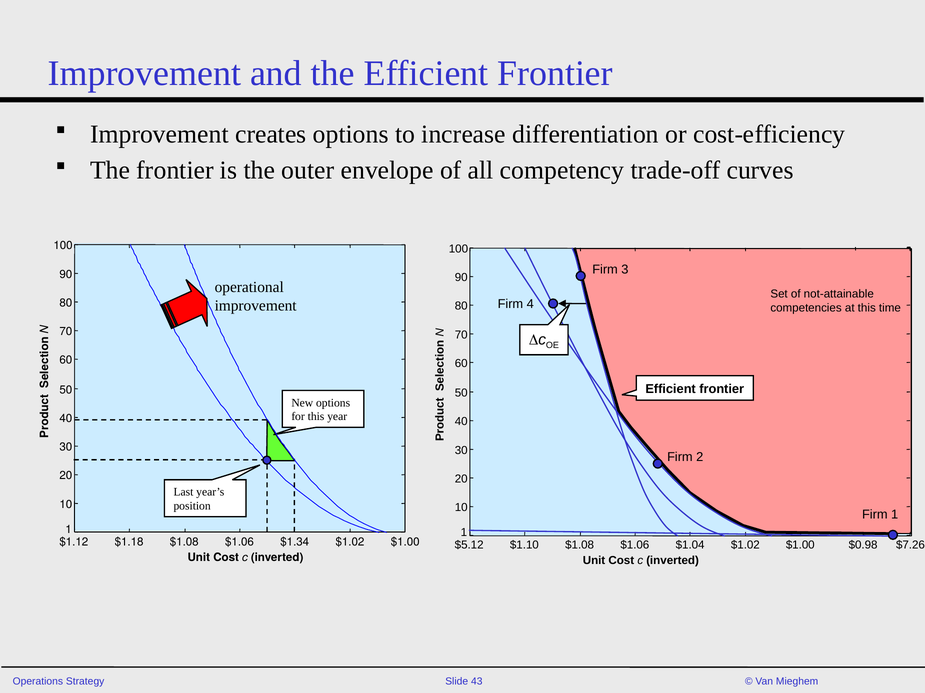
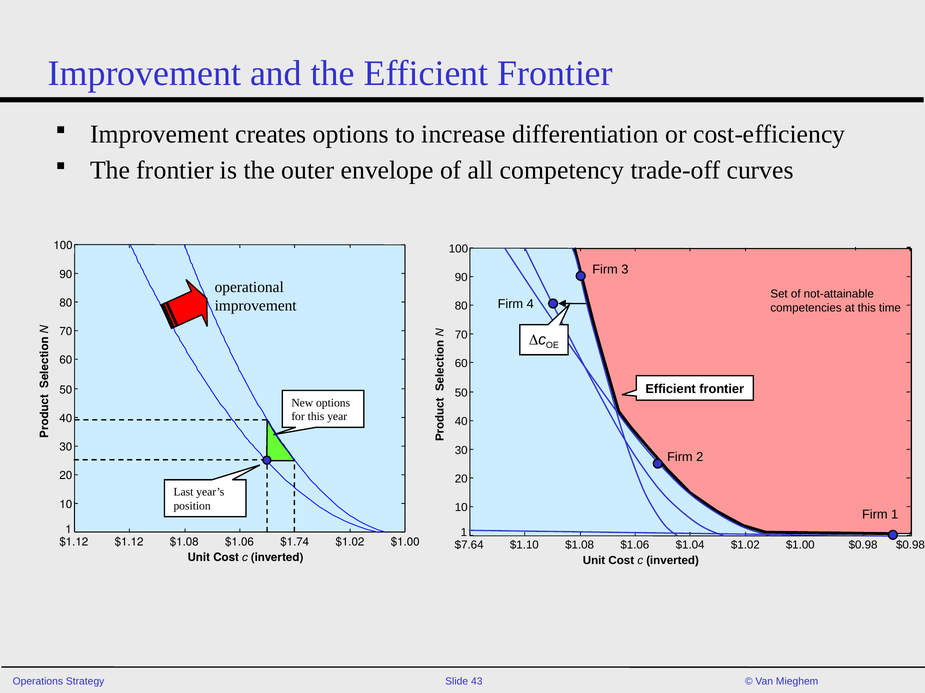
$1.12 $1.18: $1.18 -> $1.12
$1.34: $1.34 -> $1.74
$5.12: $5.12 -> $7.64
$1.02 $7.26: $7.26 -> $0.98
